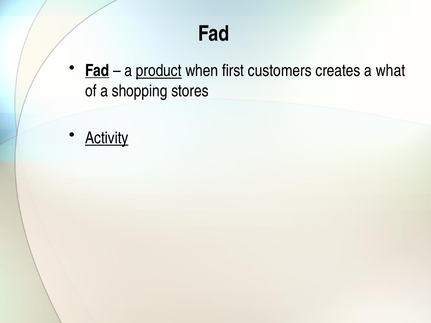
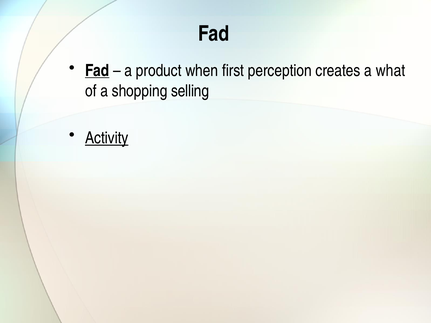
product underline: present -> none
customers: customers -> perception
stores: stores -> selling
